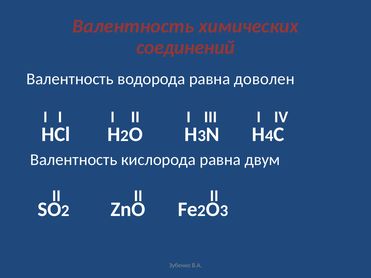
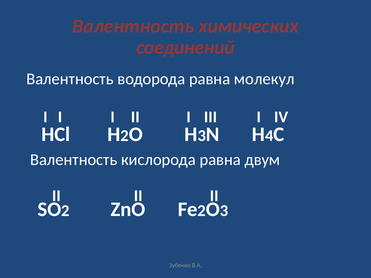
доволен: доволен -> молекул
